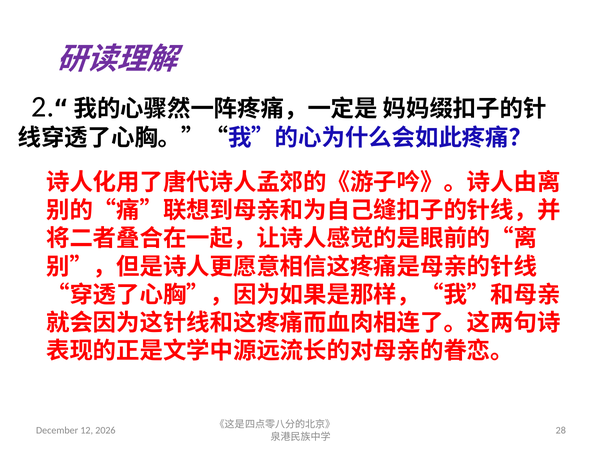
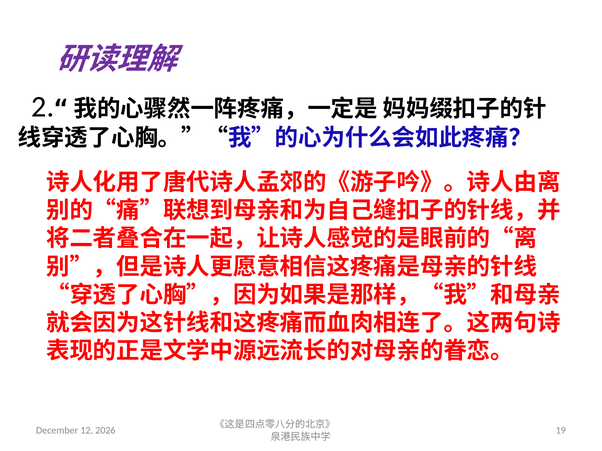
28: 28 -> 19
